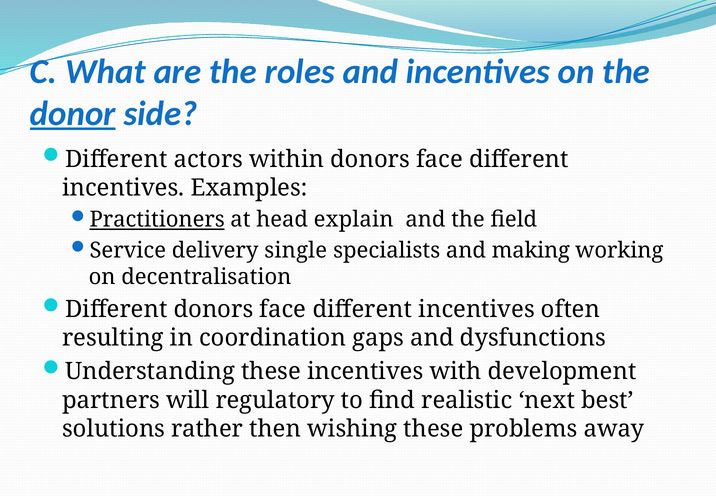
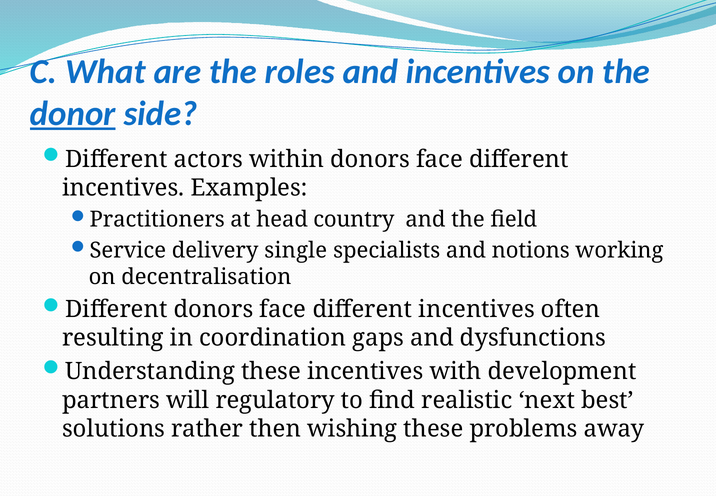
Practitioners underline: present -> none
explain: explain -> country
making: making -> notions
